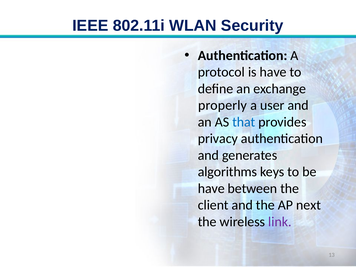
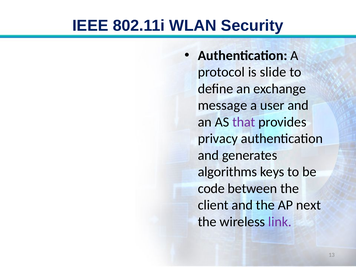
is have: have -> slide
properly: properly -> message
that colour: blue -> purple
have at (211, 189): have -> code
